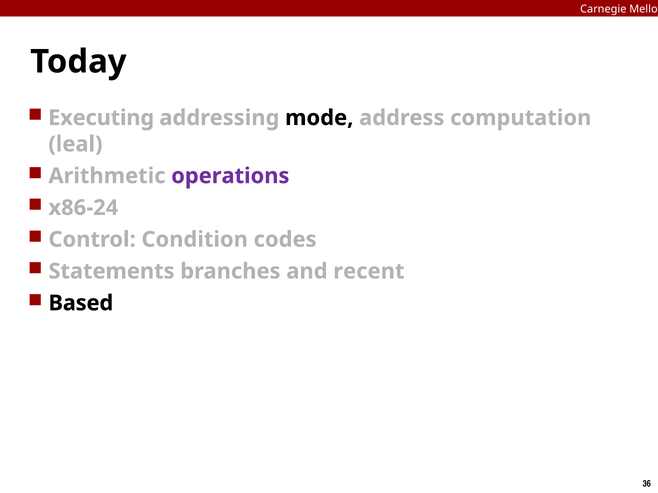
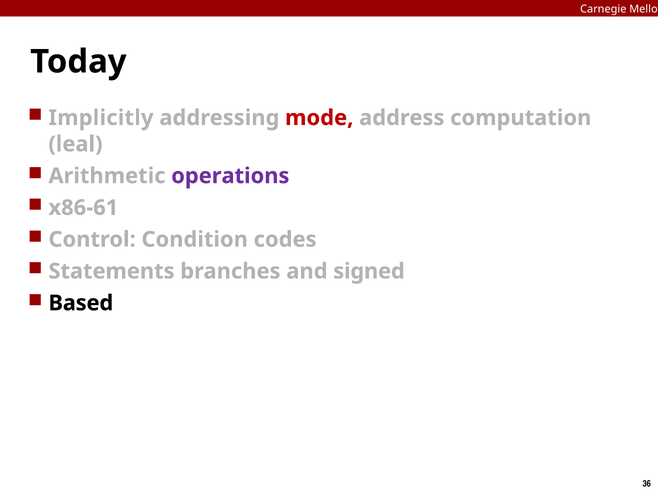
Executing: Executing -> Implicitly
mode colour: black -> red
x86-24: x86-24 -> x86-61
recent: recent -> signed
